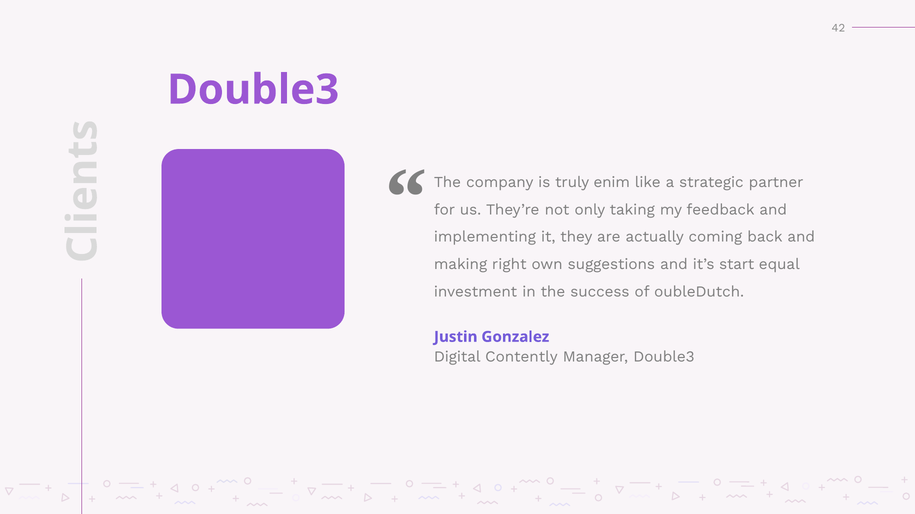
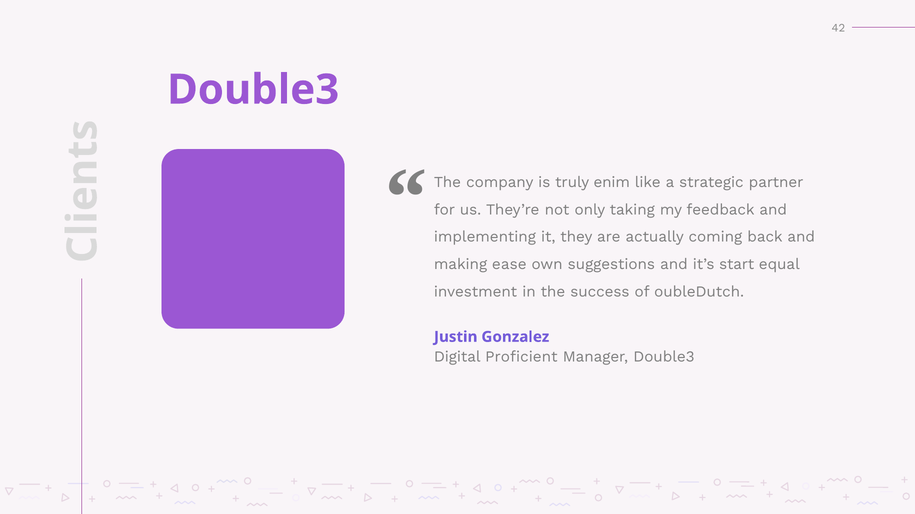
right: right -> ease
Contently: Contently -> Proficient
